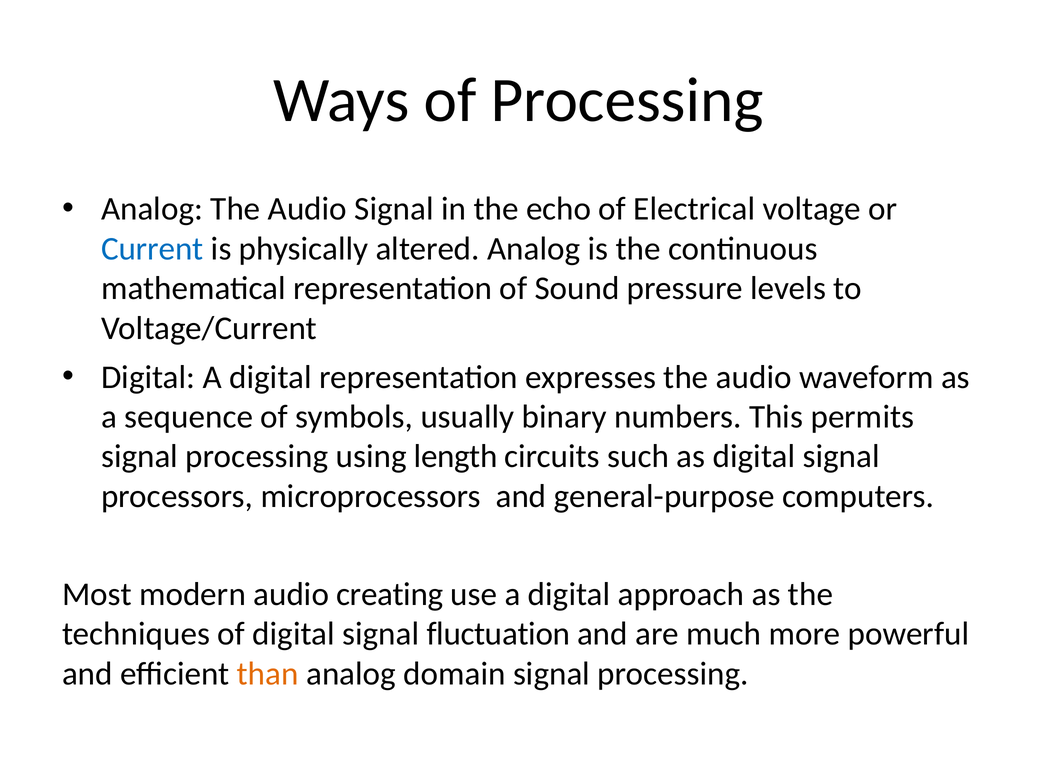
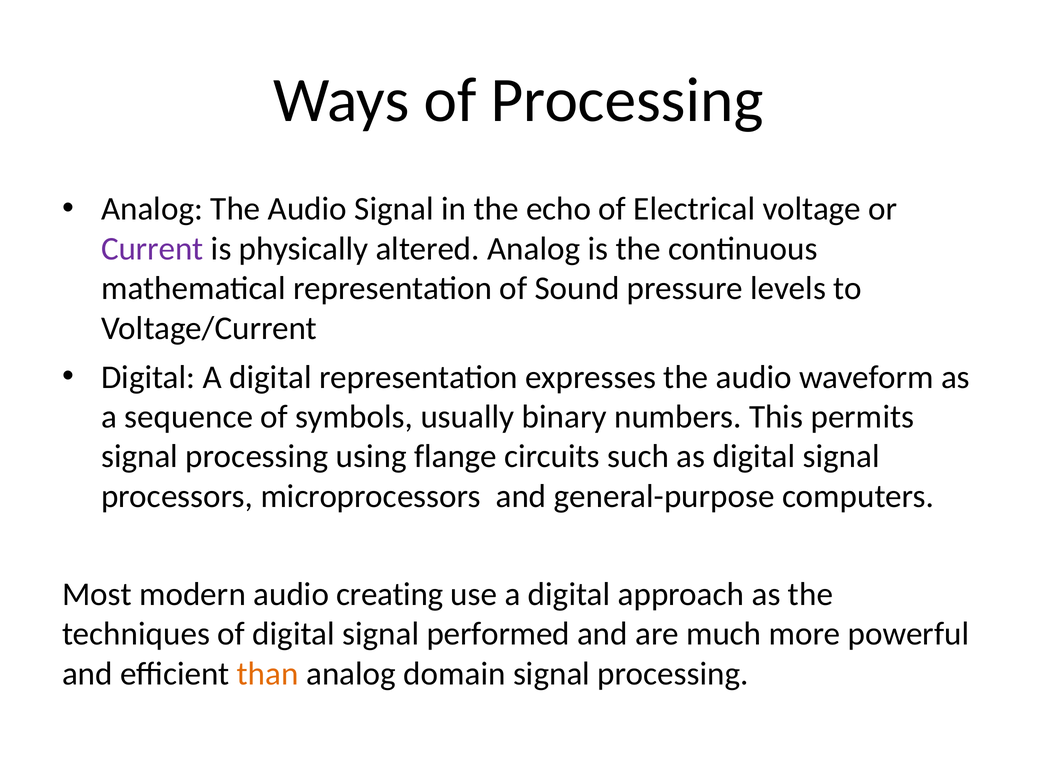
Current colour: blue -> purple
length: length -> flange
fluctuation: fluctuation -> performed
